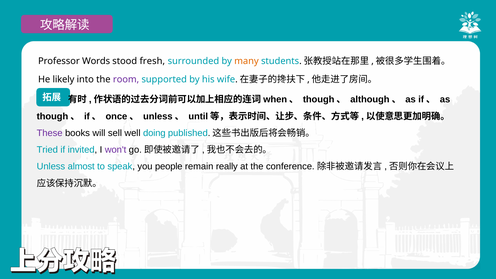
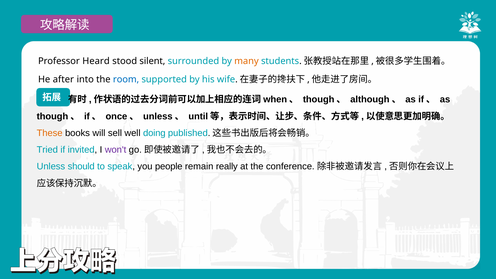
Words: Words -> Heard
fresh: fresh -> silent
likely: likely -> after
room colour: purple -> blue
These colour: purple -> orange
almost: almost -> should
